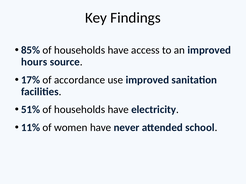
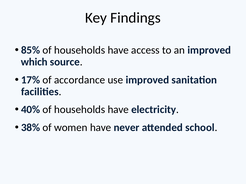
hours: hours -> which
51%: 51% -> 40%
11%: 11% -> 38%
